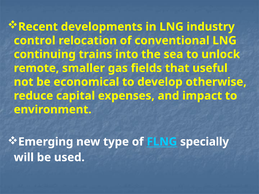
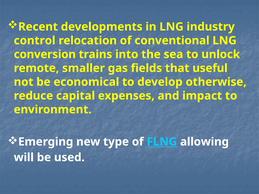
continuing: continuing -> conversion
specially: specially -> allowing
